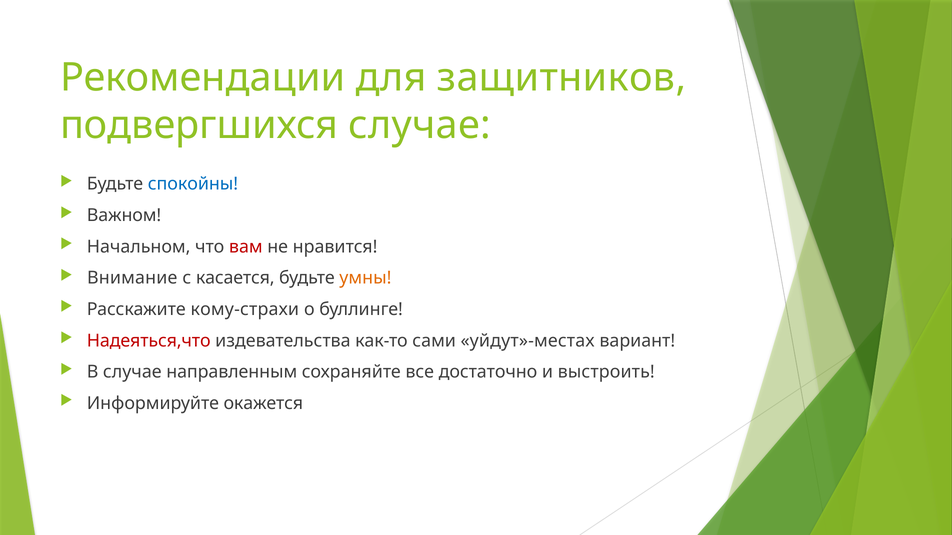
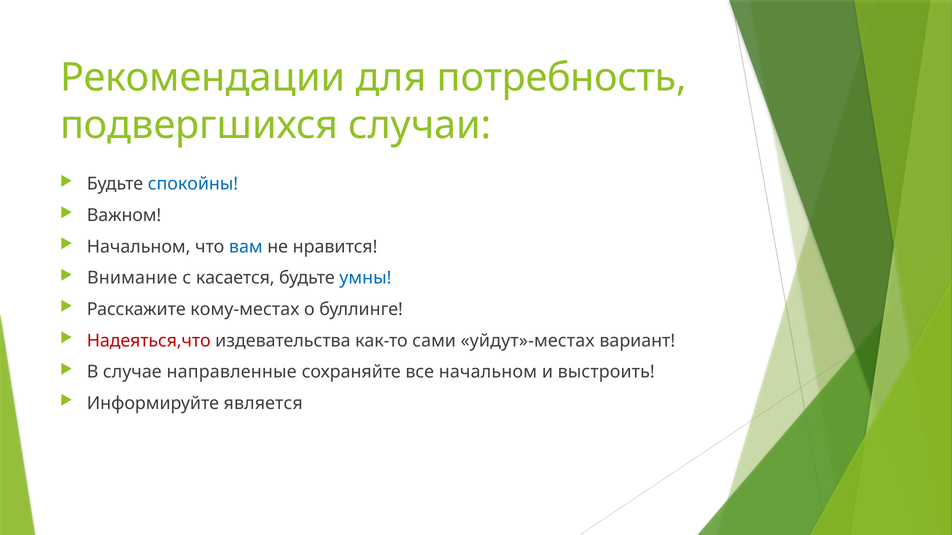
защитников: защитников -> потребность
подвергшихся случае: случае -> случаи
вам colour: red -> blue
умны colour: orange -> blue
кому-страхи: кому-страхи -> кому-местах
направленным: направленным -> направленные
все достаточно: достаточно -> начальном
окажется: окажется -> является
